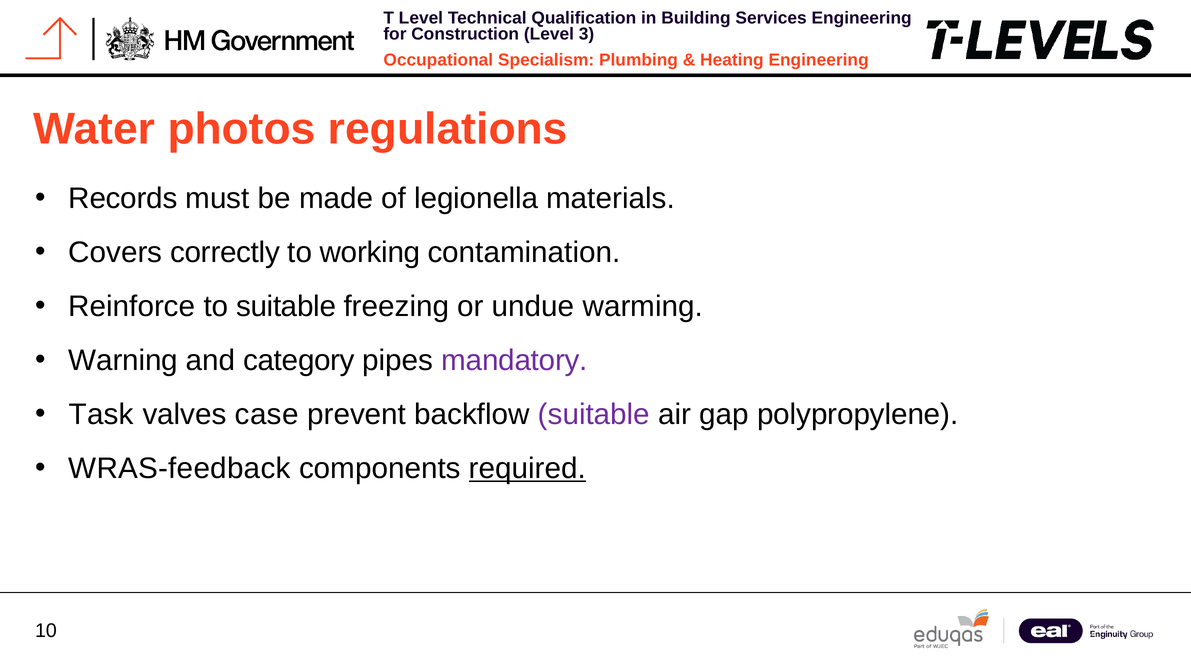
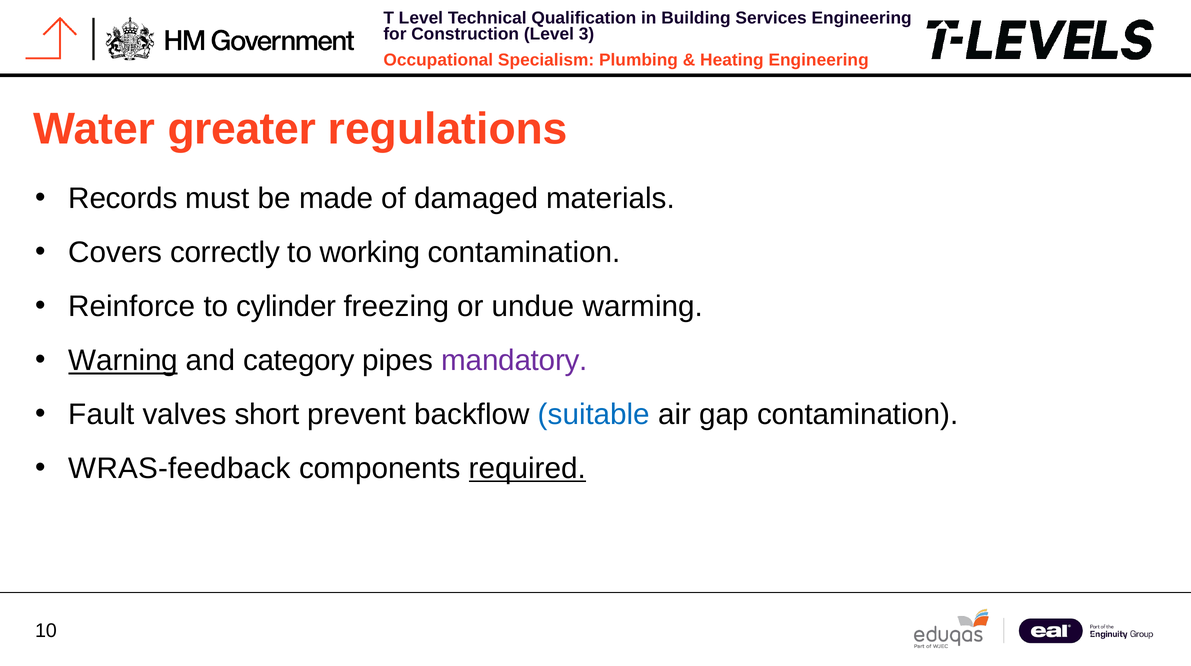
photos: photos -> greater
legionella: legionella -> damaged
to suitable: suitable -> cylinder
Warning underline: none -> present
Task: Task -> Fault
case: case -> short
suitable at (594, 414) colour: purple -> blue
gap polypropylene: polypropylene -> contamination
